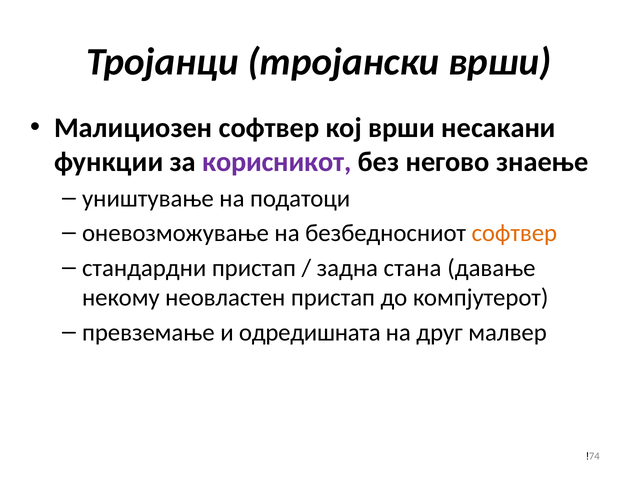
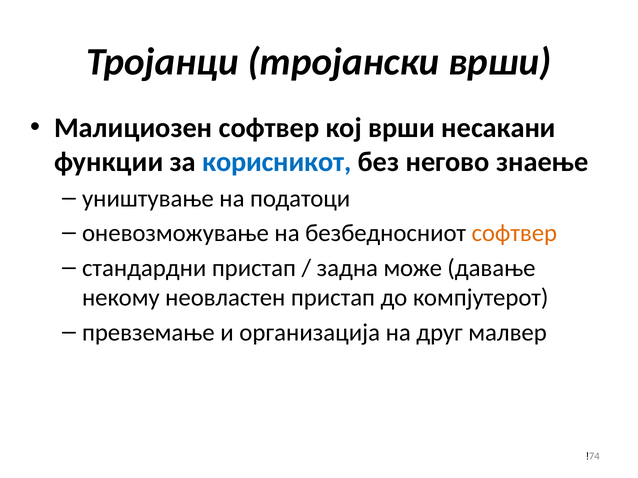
корисникот colour: purple -> blue
стана: стана -> може
одредишната: одредишната -> организација
